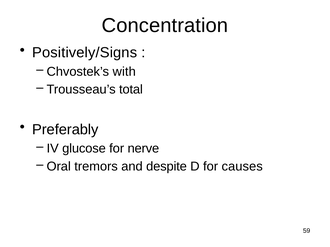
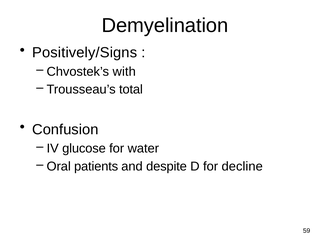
Concentration: Concentration -> Demyelination
Preferably: Preferably -> Confusion
nerve: nerve -> water
tremors: tremors -> patients
causes: causes -> decline
